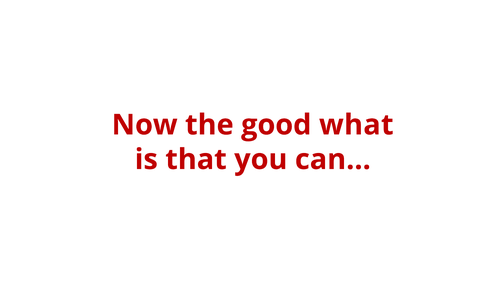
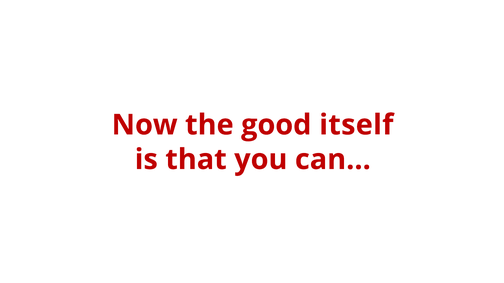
what: what -> itself
